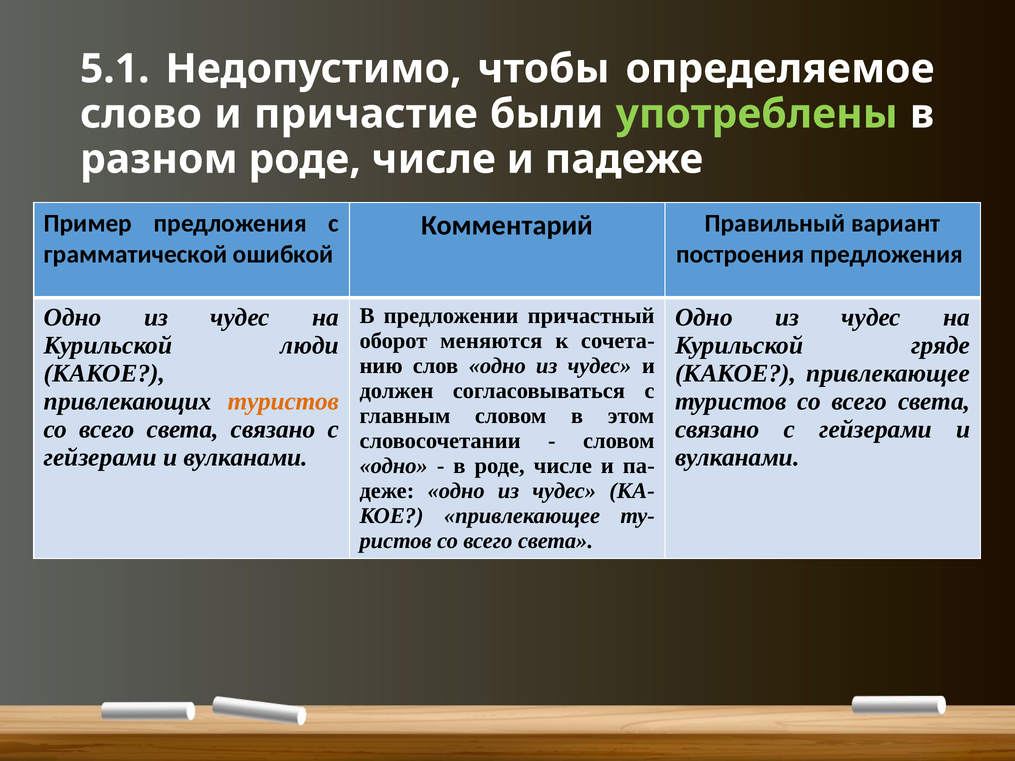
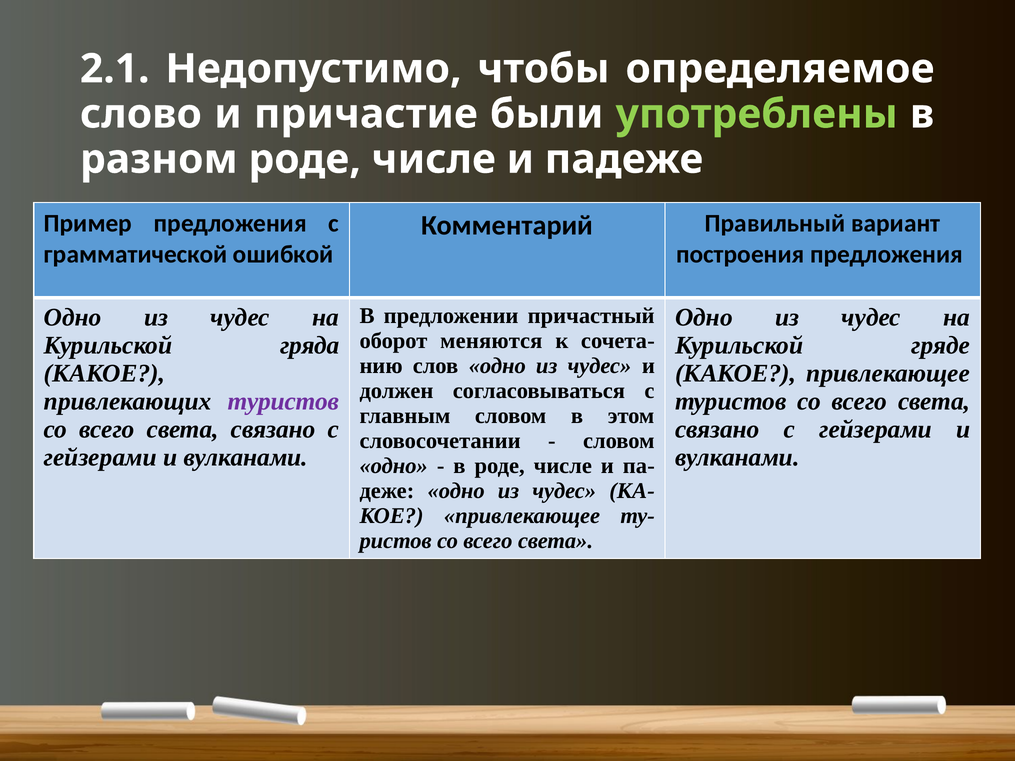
5.1: 5.1 -> 2.1
люди: люди -> гряда
туристов at (283, 402) colour: orange -> purple
